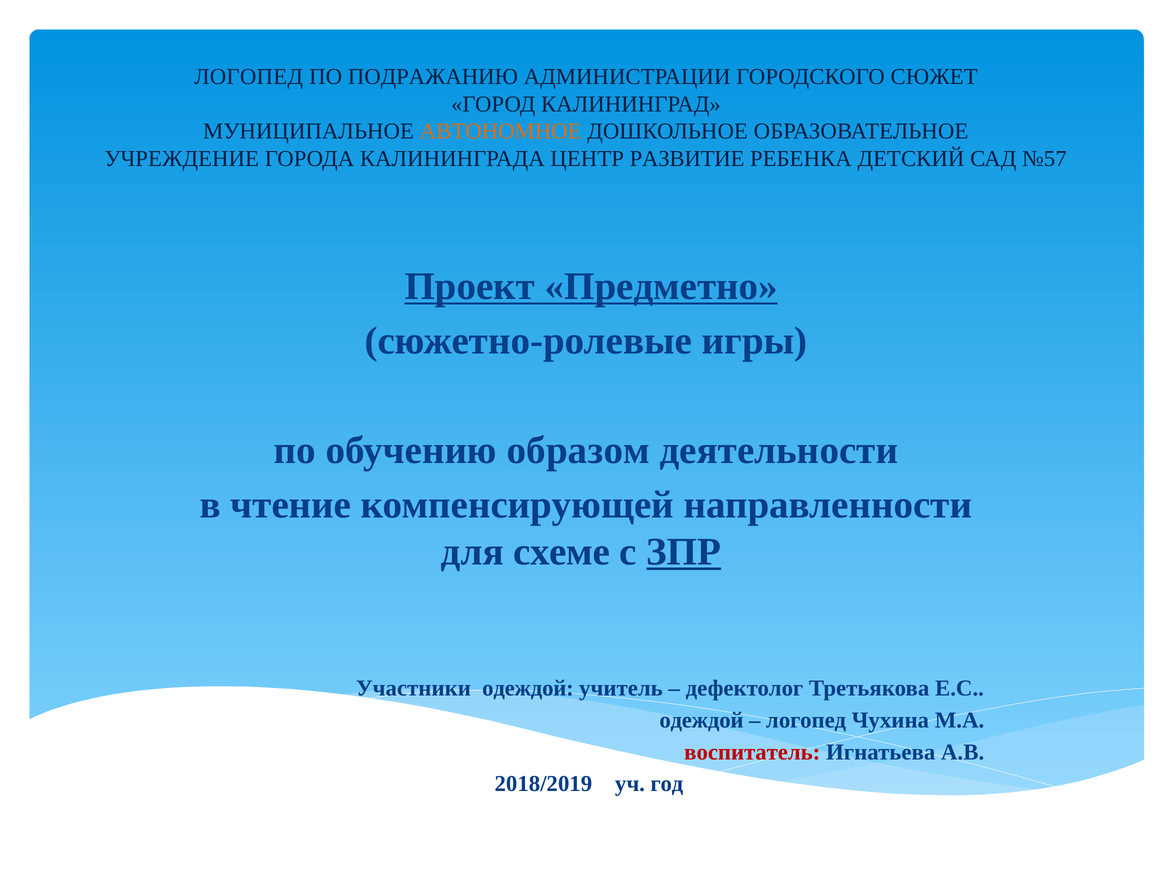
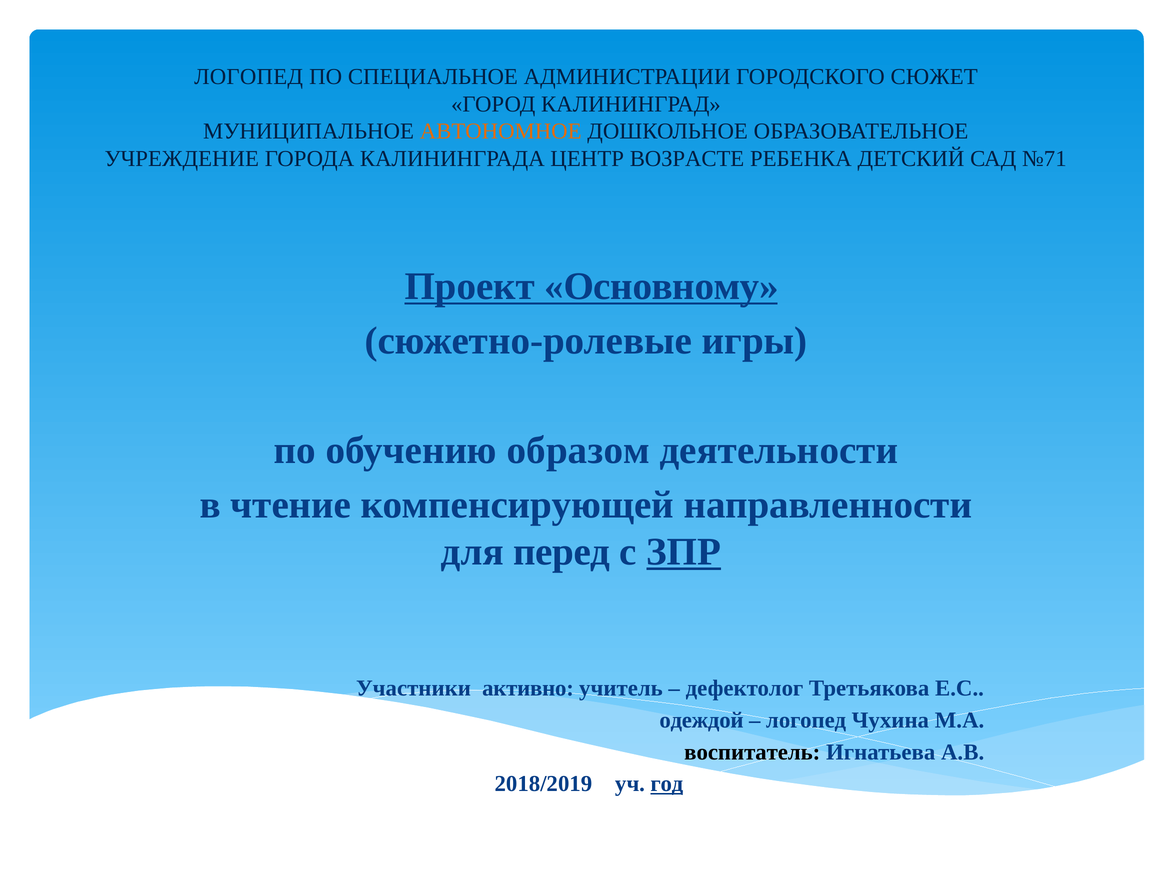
ПОДРАЖАНИЮ: ПОДРАЖАНИЮ -> СПЕЦИАЛЬНОЕ
РАЗВИТИЕ: РАЗВИТИЕ -> ВОЗРАСТЕ
№57: №57 -> №71
Предметно: Предметно -> Основному
схеме: схеме -> перед
Участники одеждой: одеждой -> активно
воспитатель colour: red -> black
год underline: none -> present
